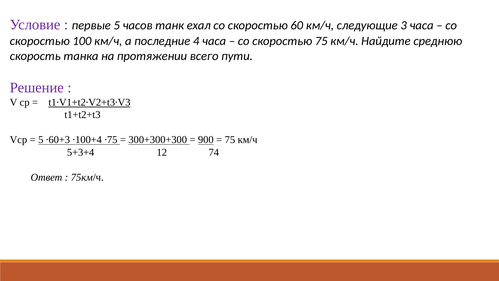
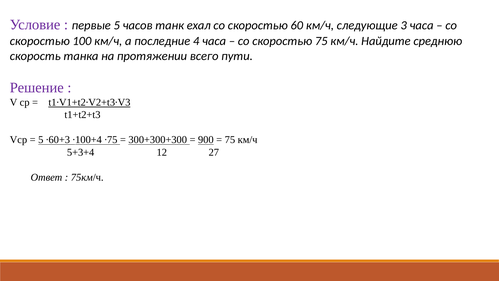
74: 74 -> 27
